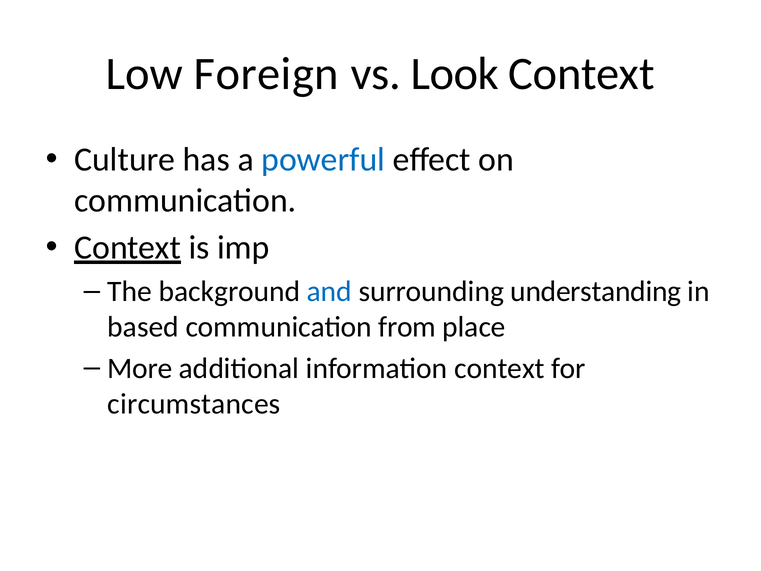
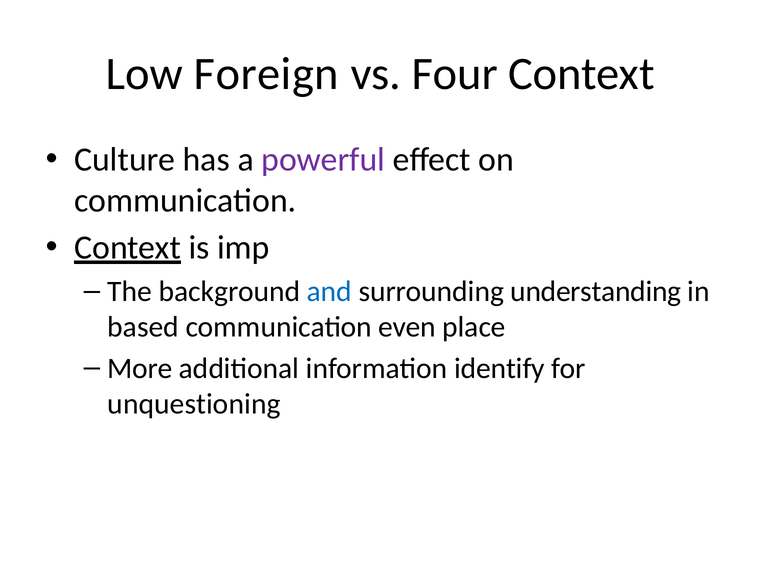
Look: Look -> Four
powerful colour: blue -> purple
from: from -> even
information context: context -> identify
circumstances: circumstances -> unquestioning
